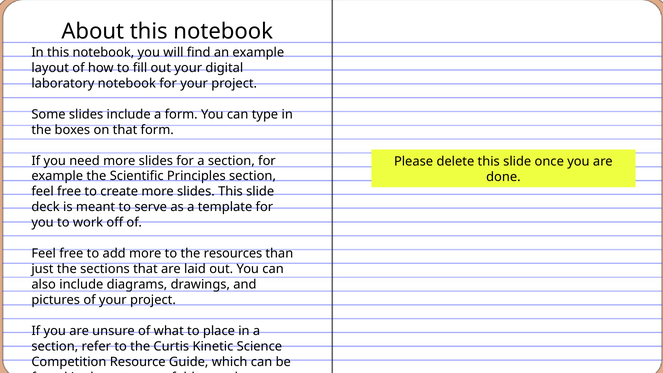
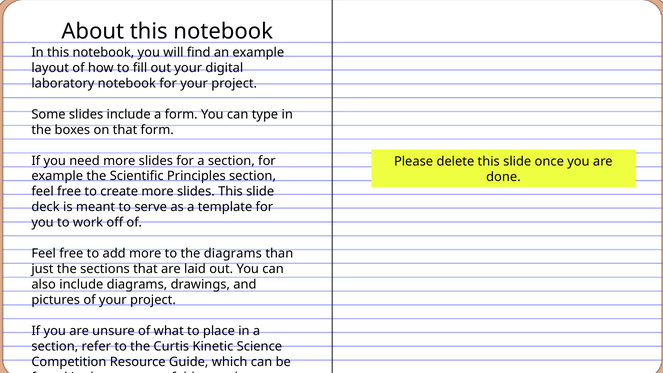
to the resources: resources -> diagrams
